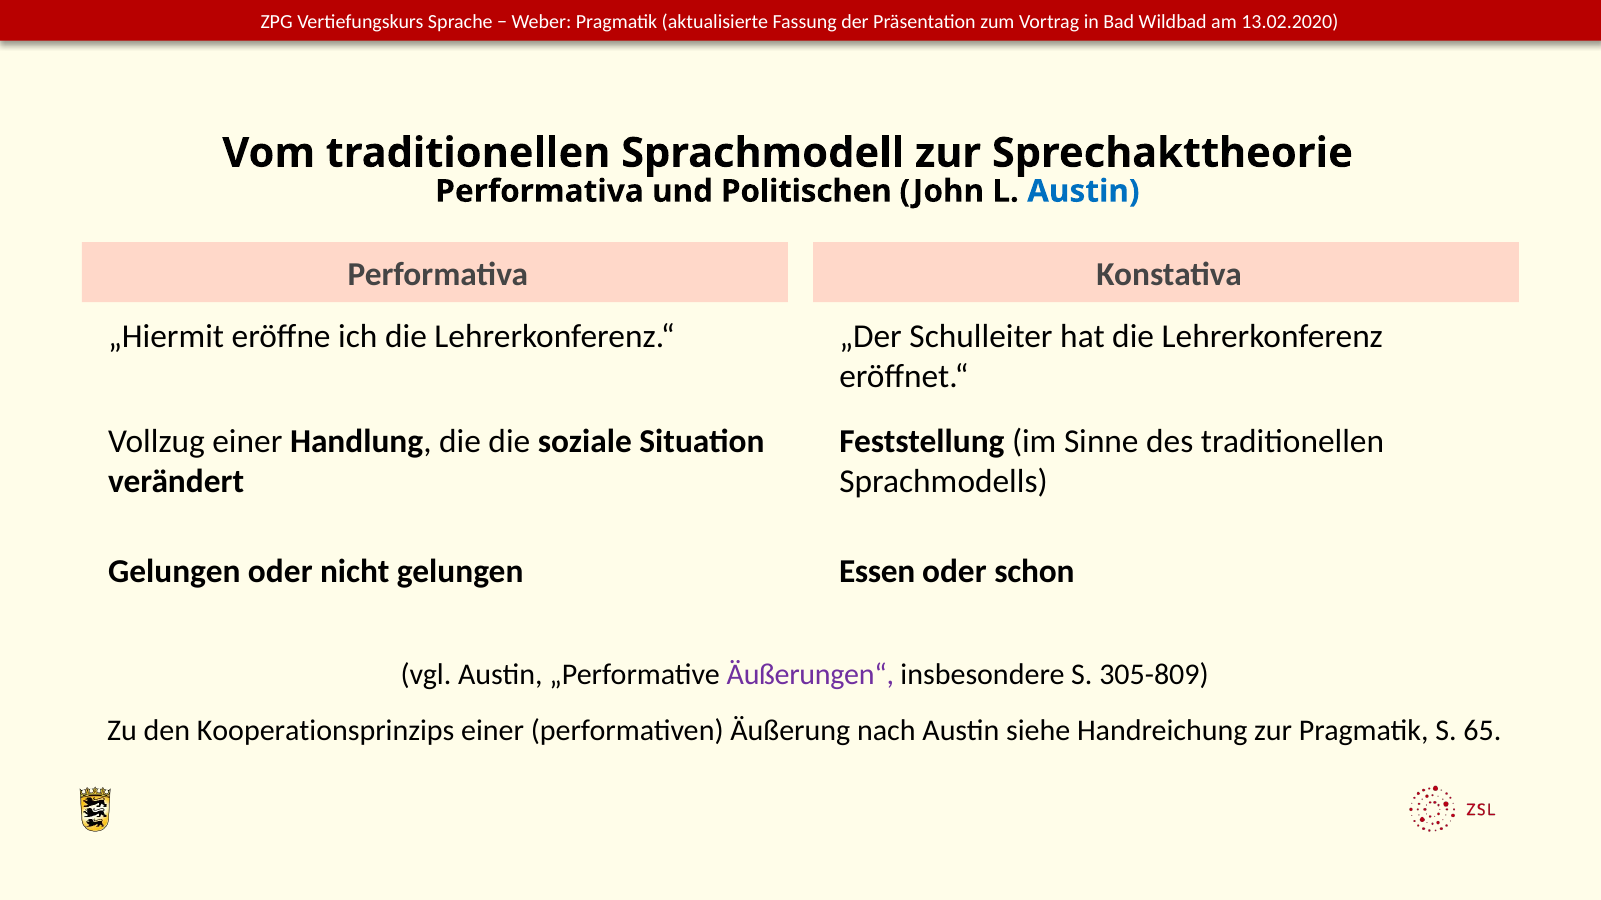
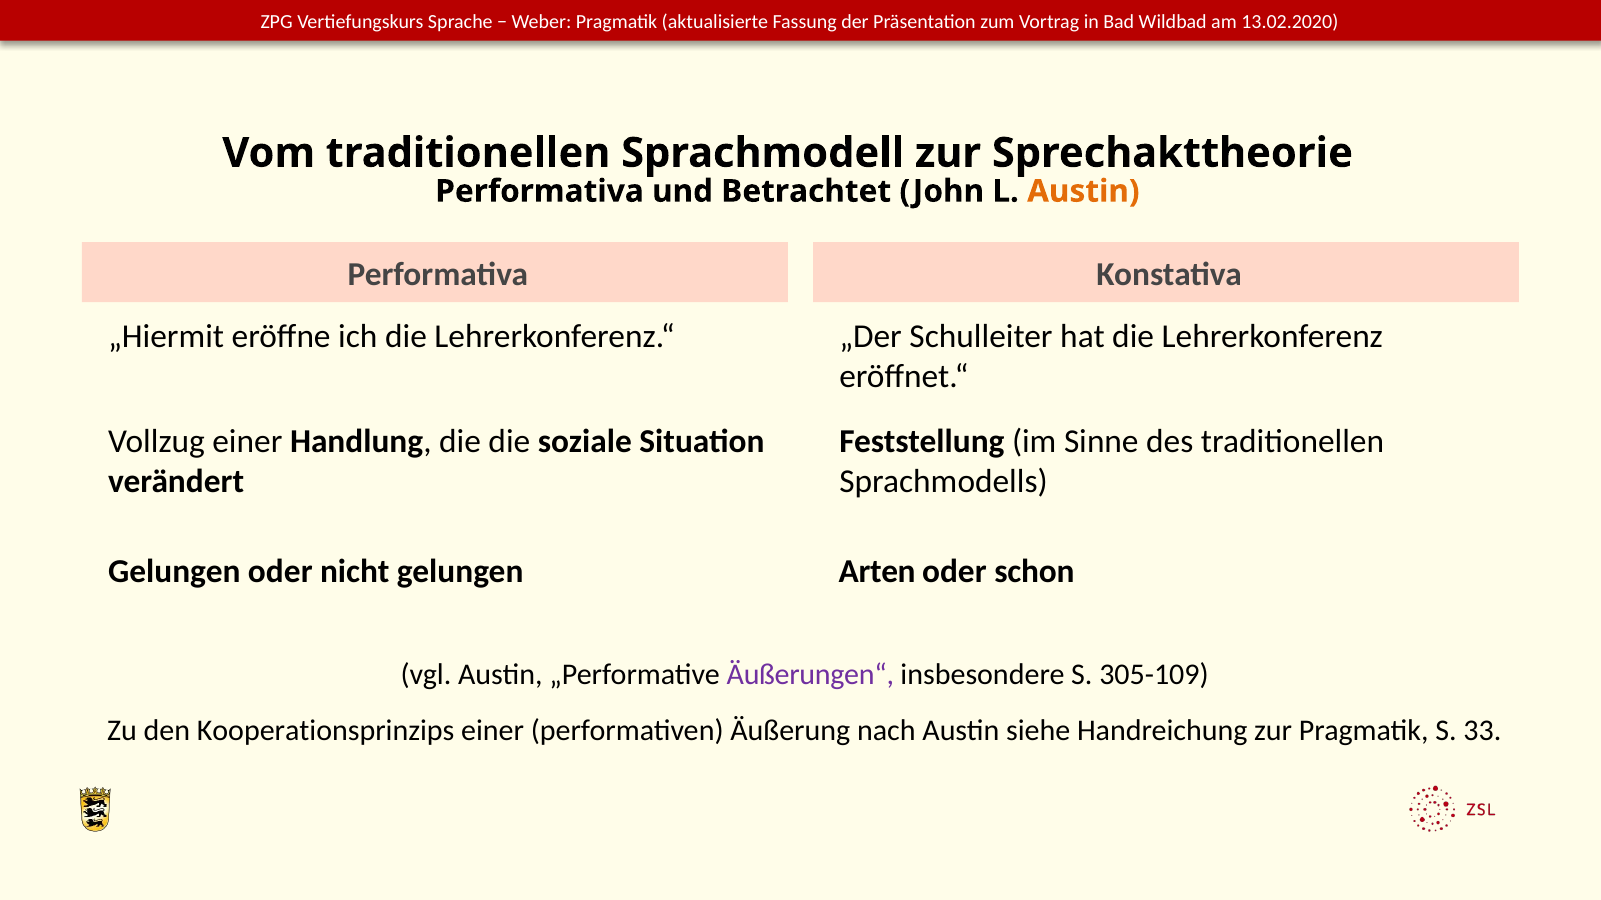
Politischen: Politischen -> Betrachtet
Austin at (1083, 191) colour: blue -> orange
Essen: Essen -> Arten
305-809: 305-809 -> 305-109
65: 65 -> 33
